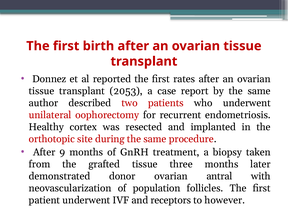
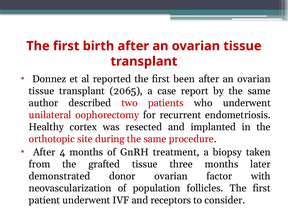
rates: rates -> been
2053: 2053 -> 2065
9: 9 -> 4
antral: antral -> factor
however: however -> consider
